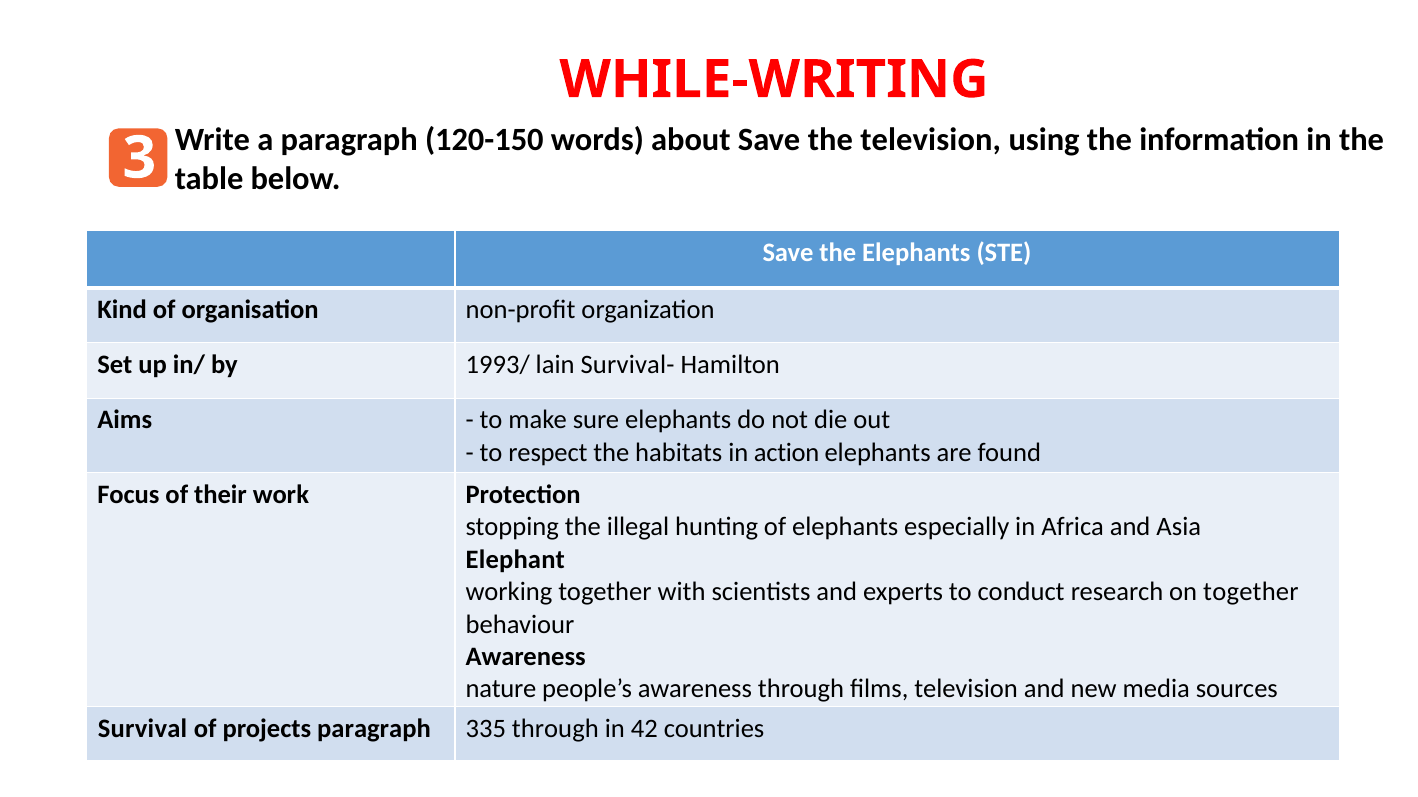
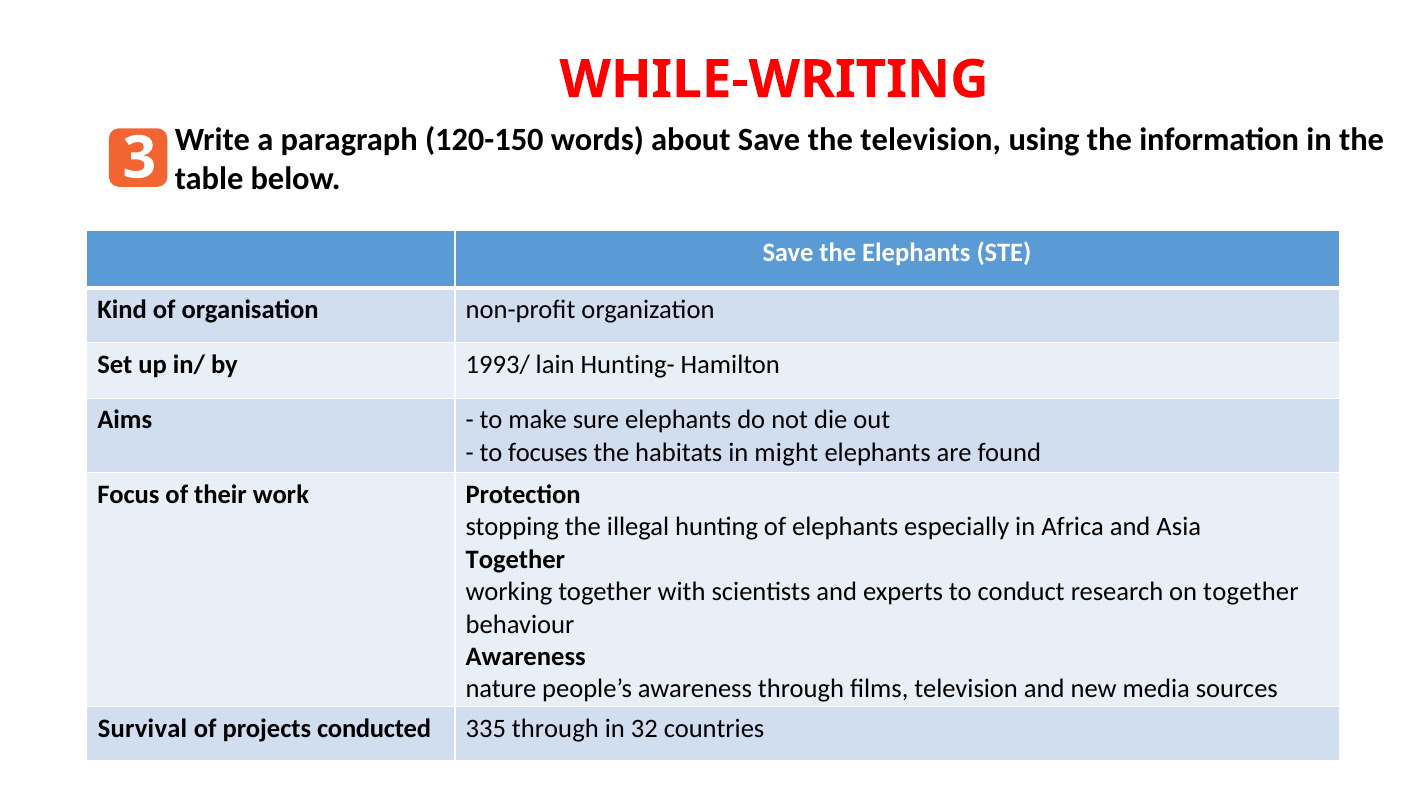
Survival-: Survival- -> Hunting-
respect: respect -> focuses
action: action -> might
Elephant at (515, 560): Elephant -> Together
projects paragraph: paragraph -> conducted
42: 42 -> 32
